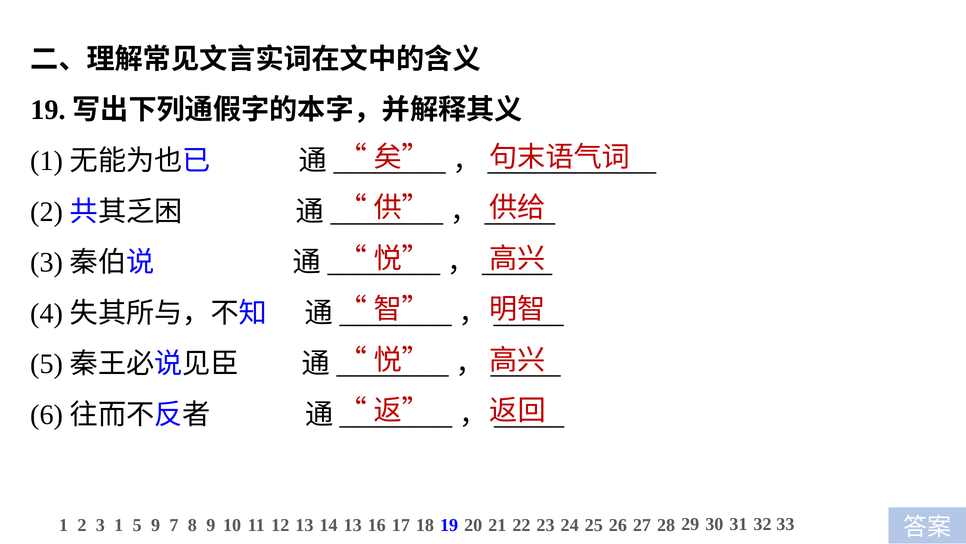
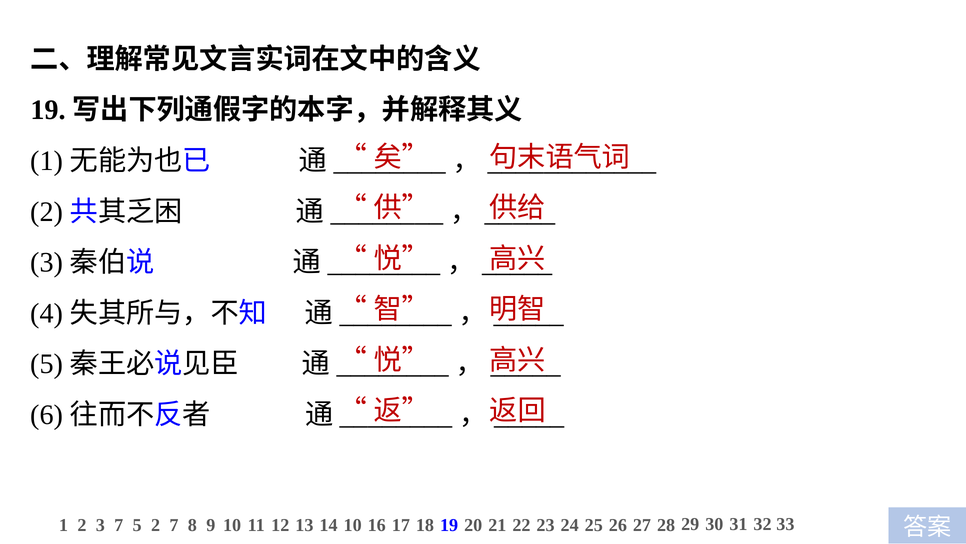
3 1: 1 -> 7
5 9: 9 -> 2
14 13: 13 -> 10
